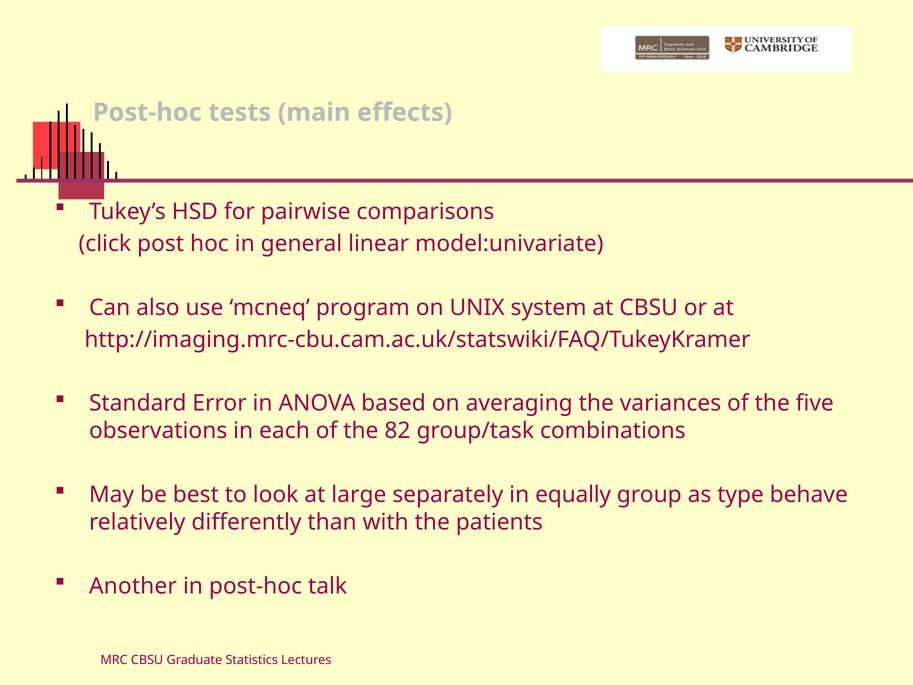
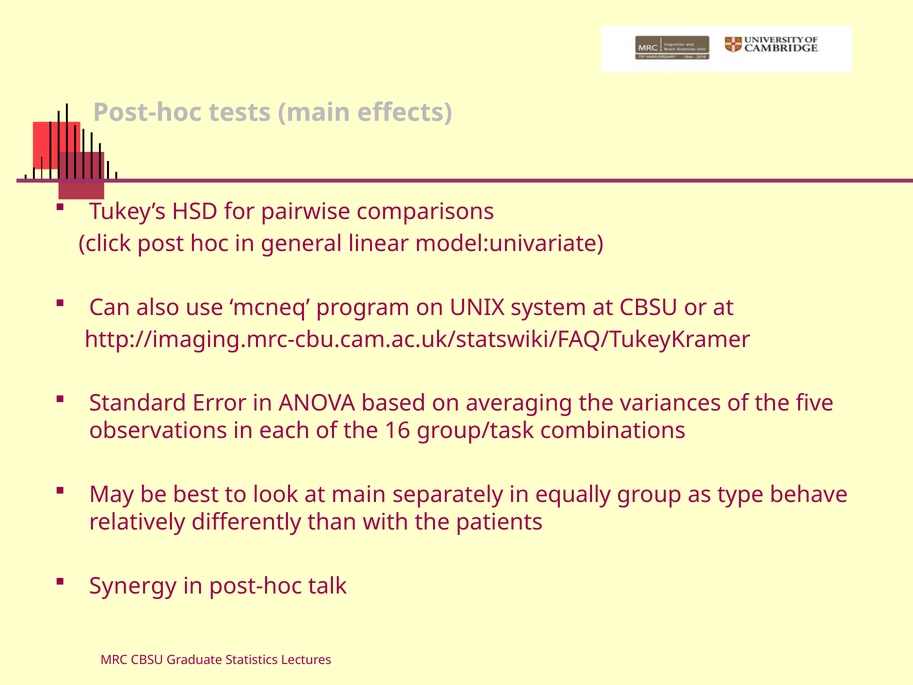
82: 82 -> 16
at large: large -> main
Another: Another -> Synergy
